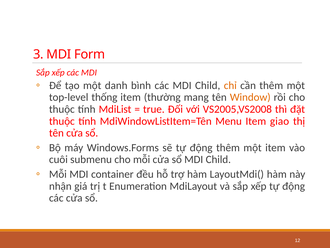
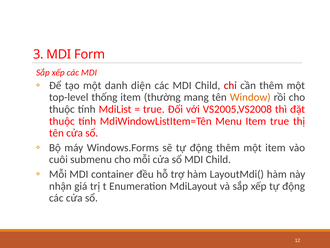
bình: bình -> diện
chỉ colour: orange -> red
Item giao: giao -> true
